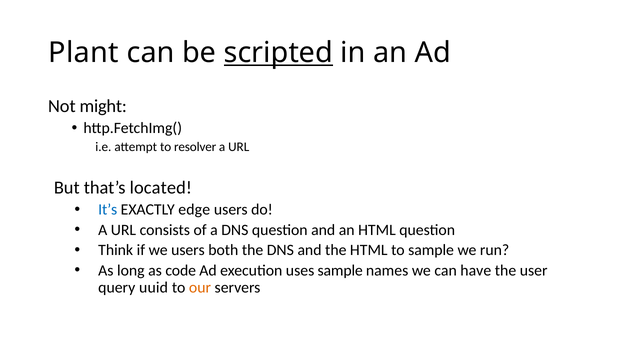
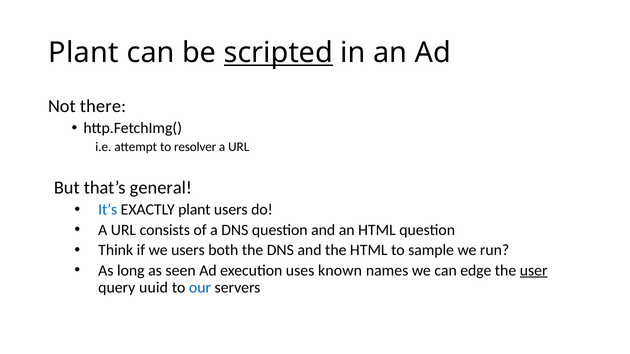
might: might -> there
located: located -> general
EXACTLY edge: edge -> plant
code: code -> seen
uses sample: sample -> known
have: have -> edge
user underline: none -> present
our colour: orange -> blue
